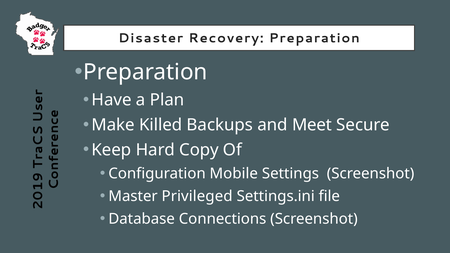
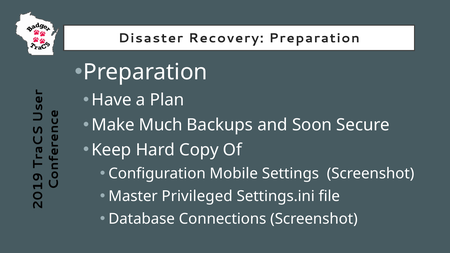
Killed: Killed -> Much
Meet: Meet -> Soon
